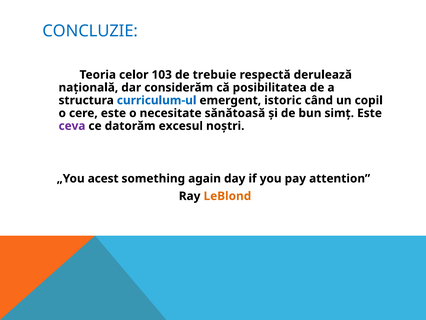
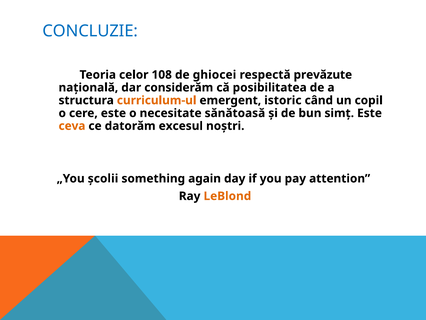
103: 103 -> 108
trebuie: trebuie -> ghiocei
derulează: derulează -> prevăzute
curriculum-ul colour: blue -> orange
ceva colour: purple -> orange
acest: acest -> școlii
